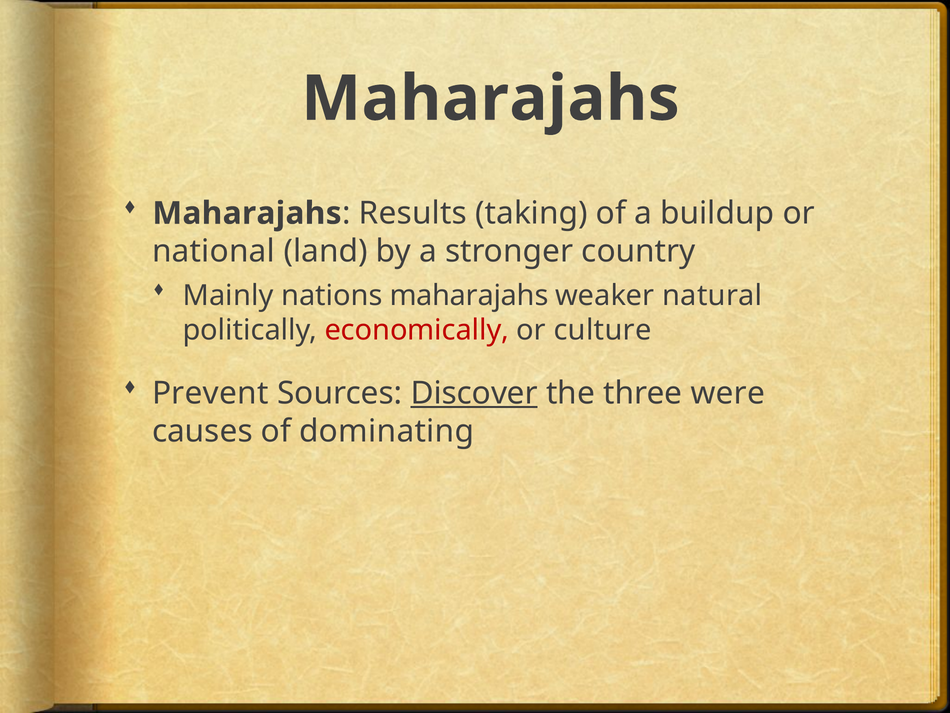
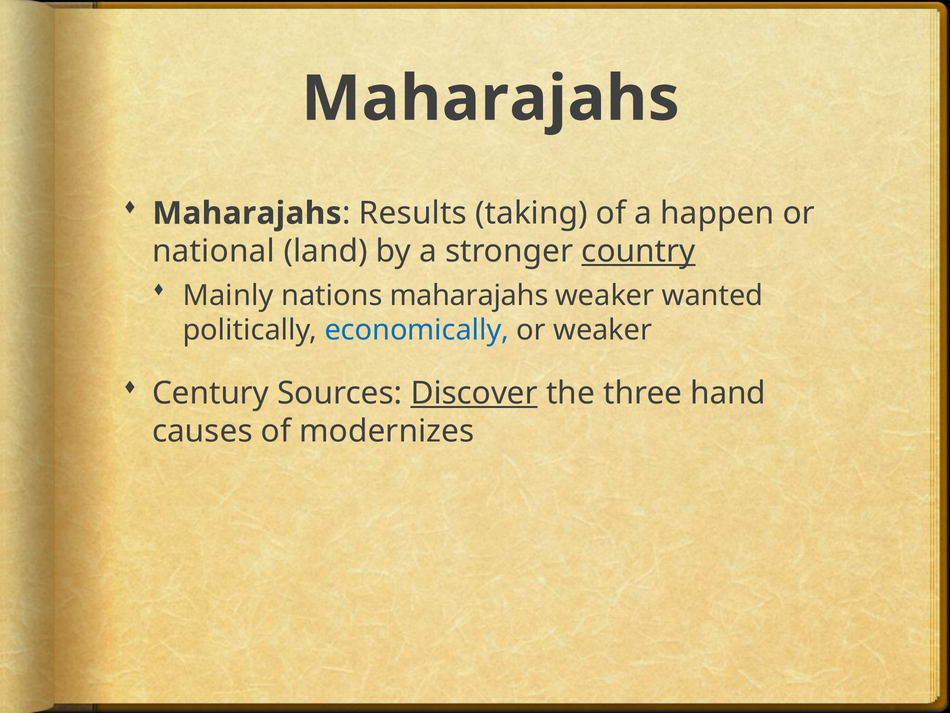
buildup: buildup -> happen
country underline: none -> present
natural: natural -> wanted
economically colour: red -> blue
or culture: culture -> weaker
Prevent: Prevent -> Century
were: were -> hand
dominating: dominating -> modernizes
